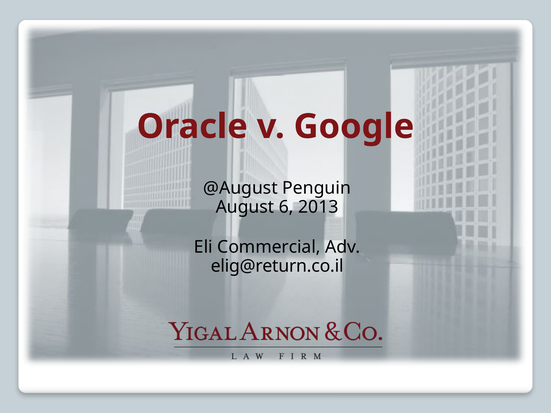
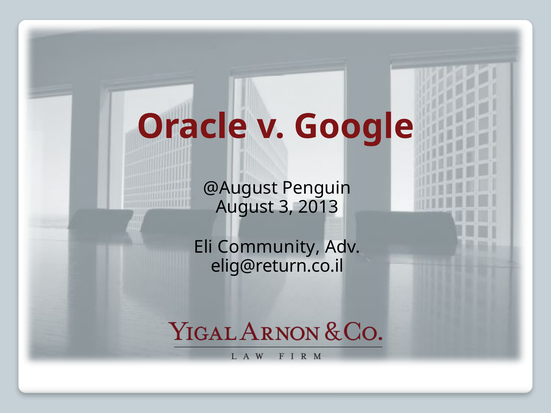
6: 6 -> 3
Commercial: Commercial -> Community
